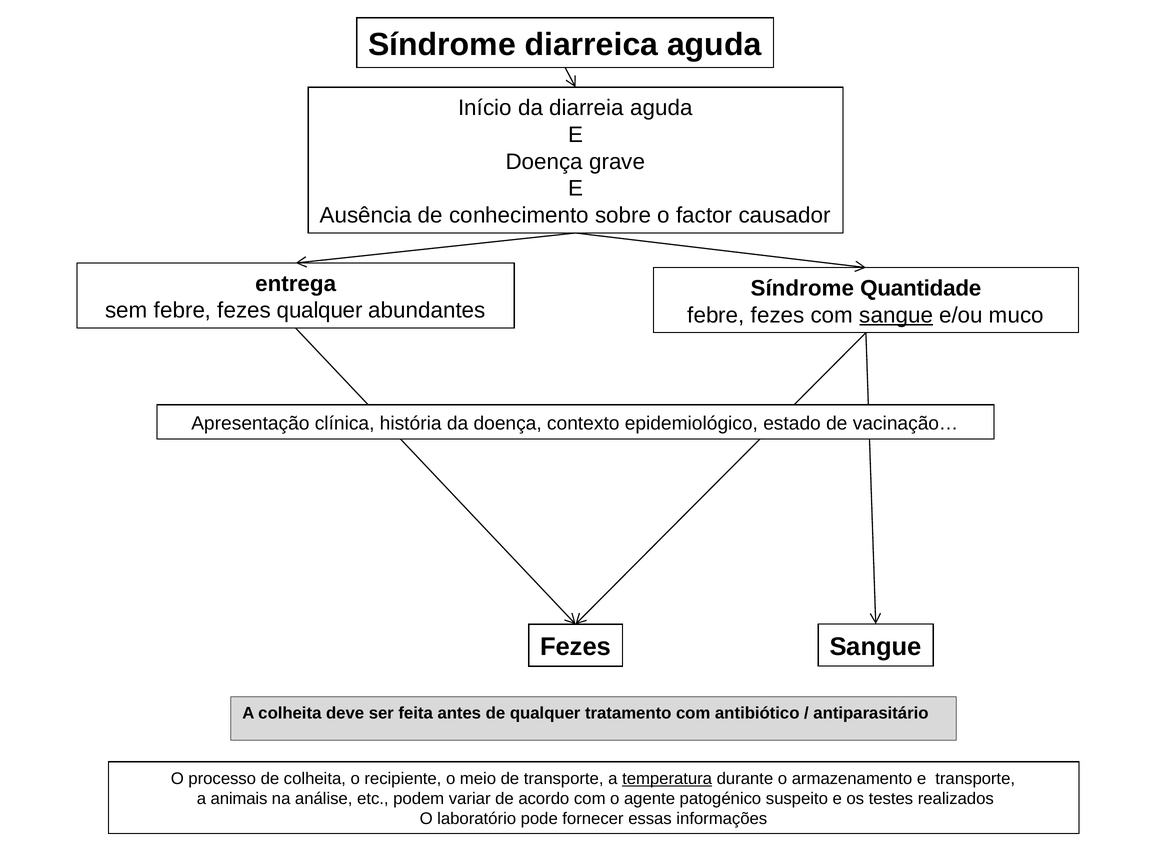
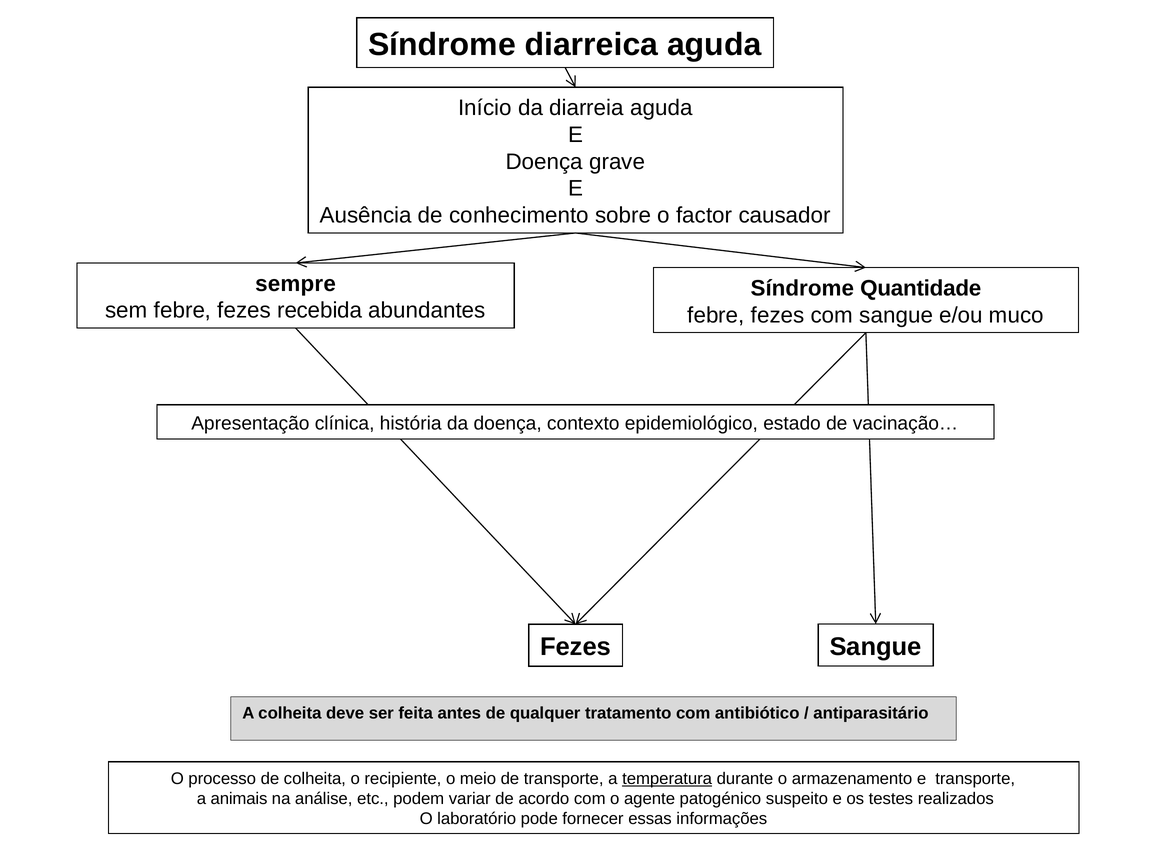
entrega: entrega -> sempre
fezes qualquer: qualquer -> recebida
sangue at (896, 315) underline: present -> none
